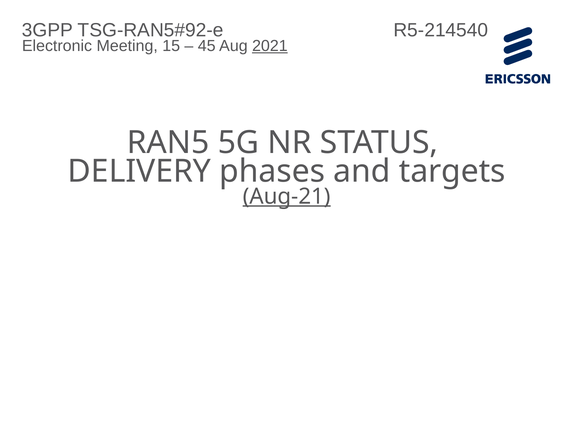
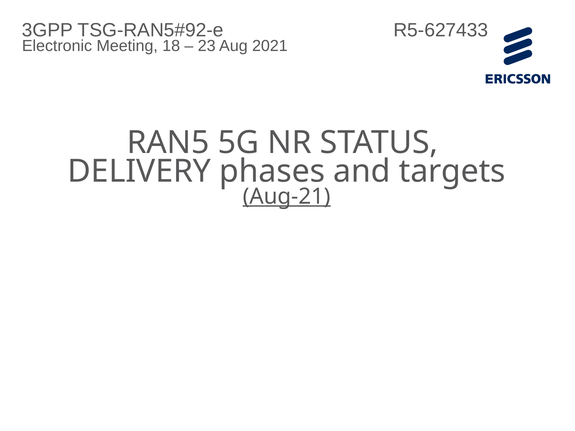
R5-214540: R5-214540 -> R5-627433
15: 15 -> 18
45: 45 -> 23
2021 underline: present -> none
